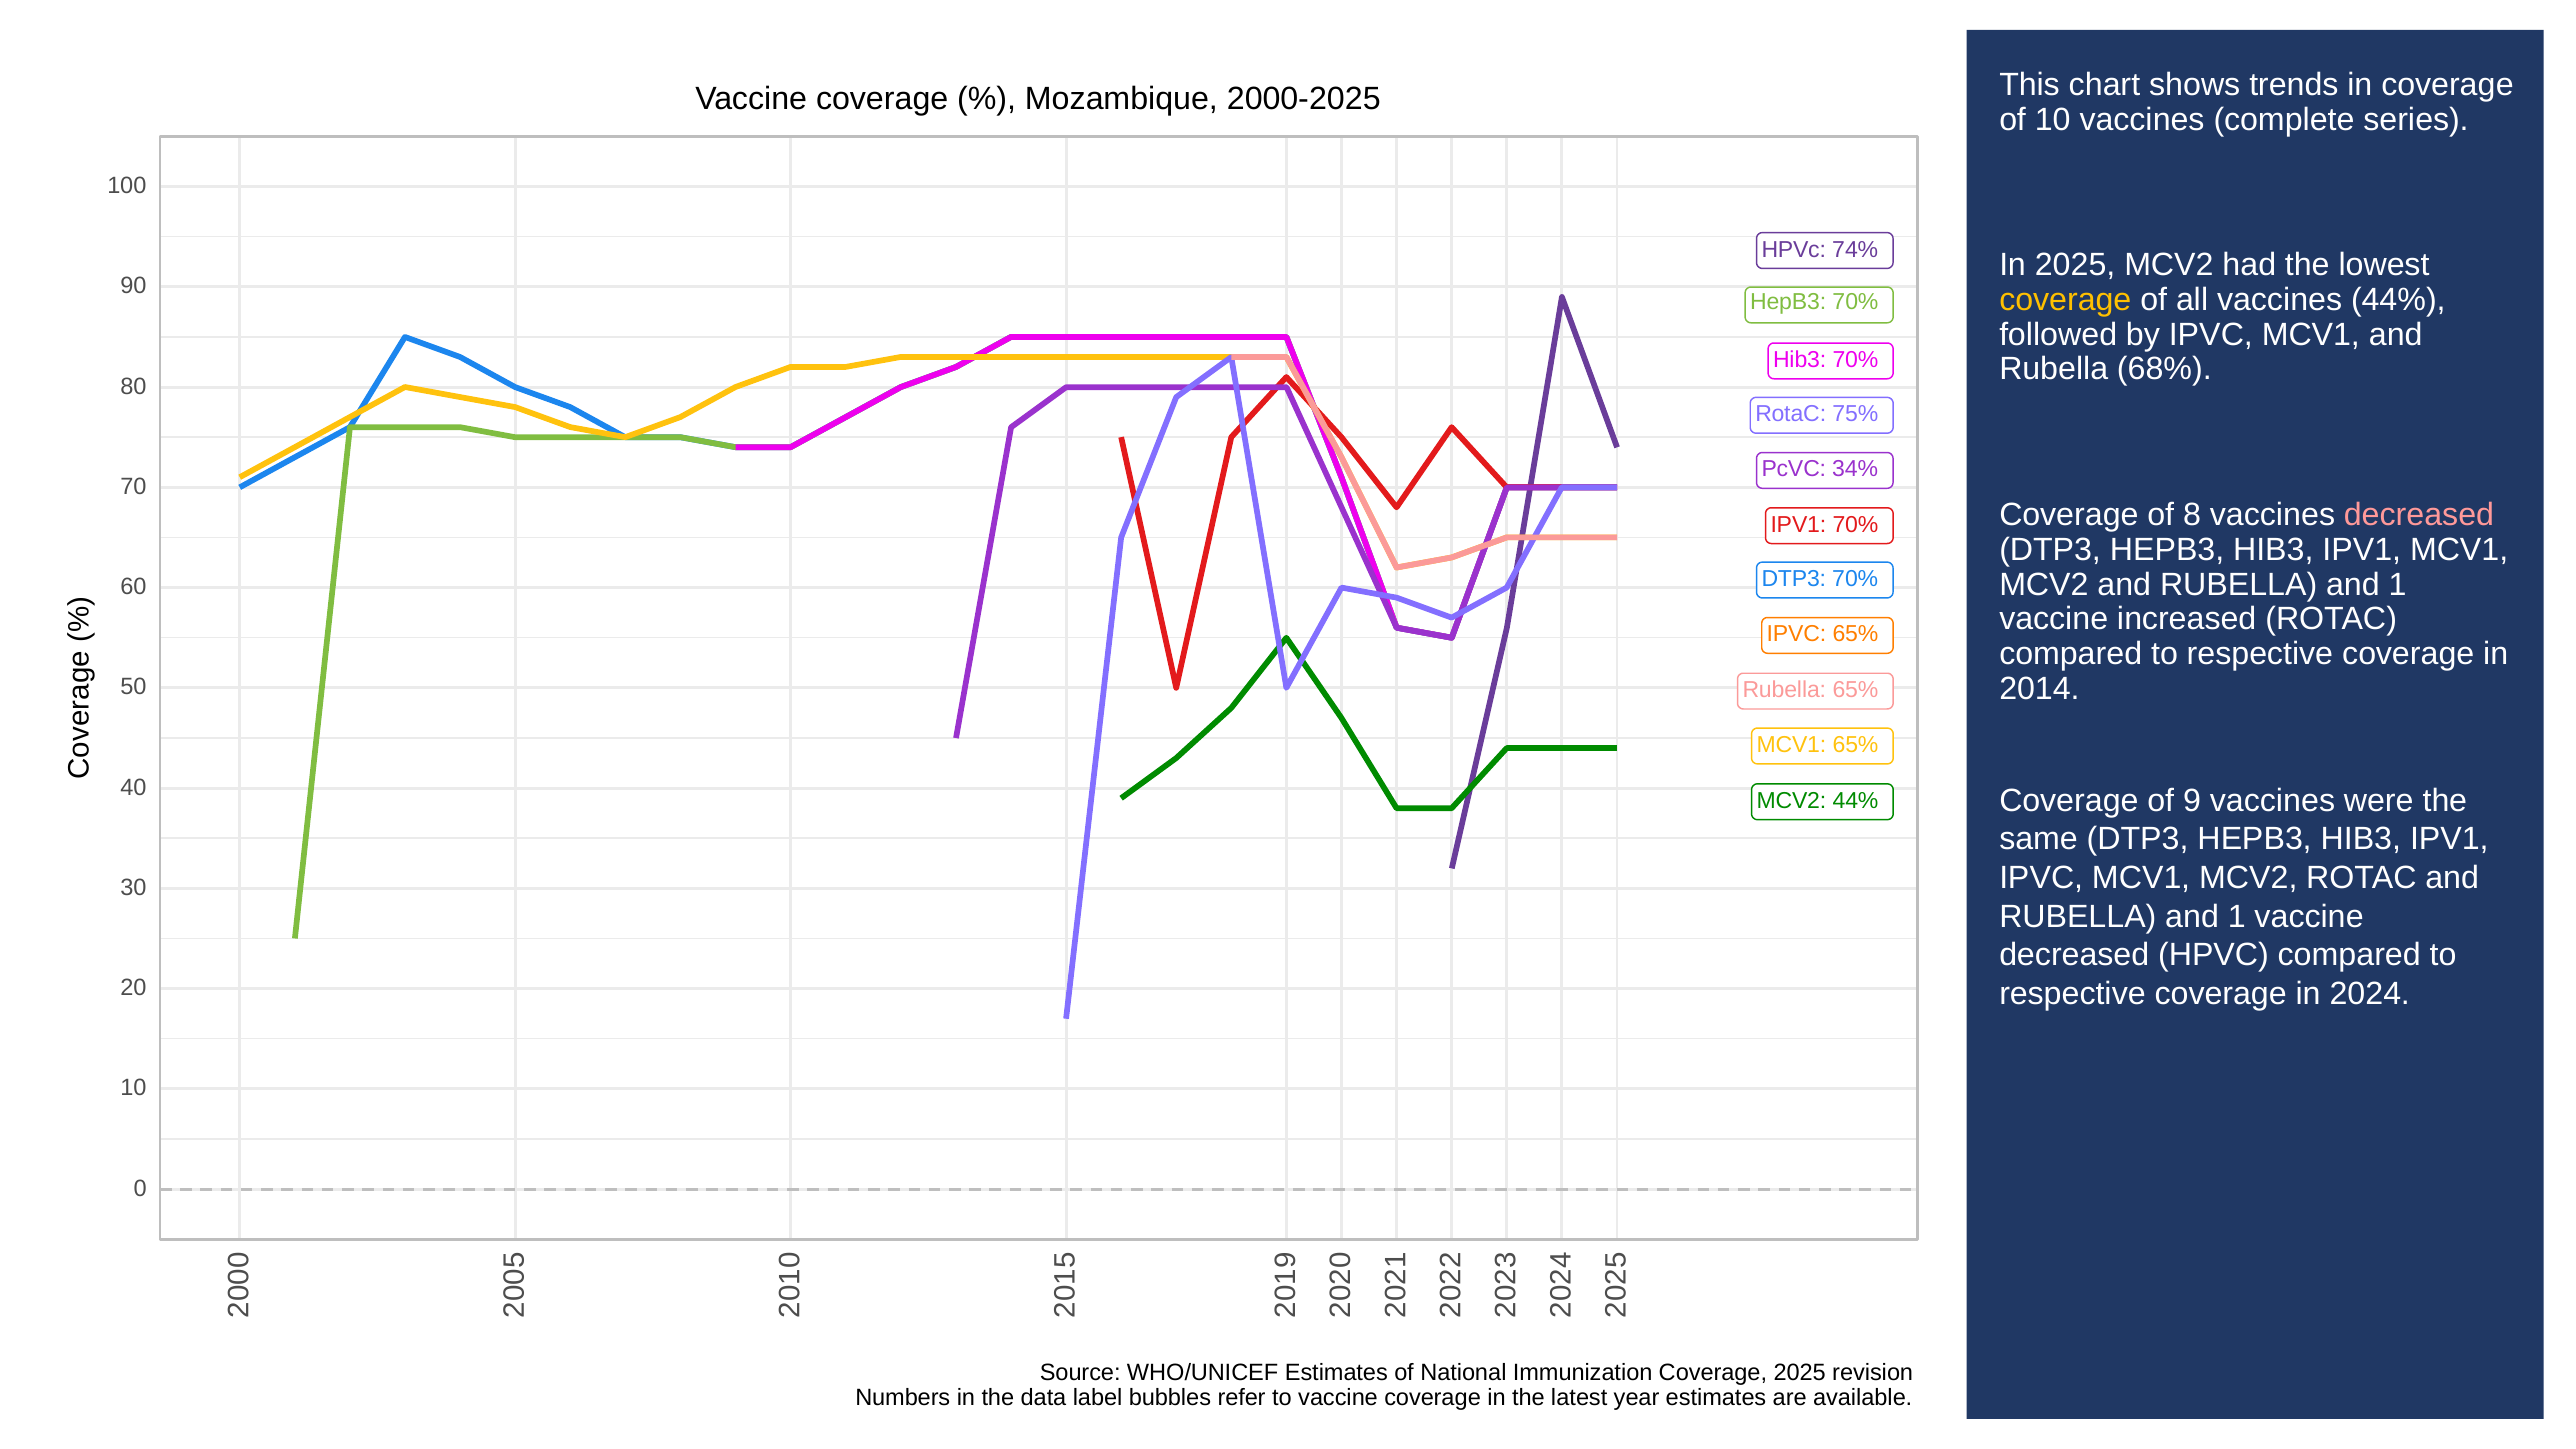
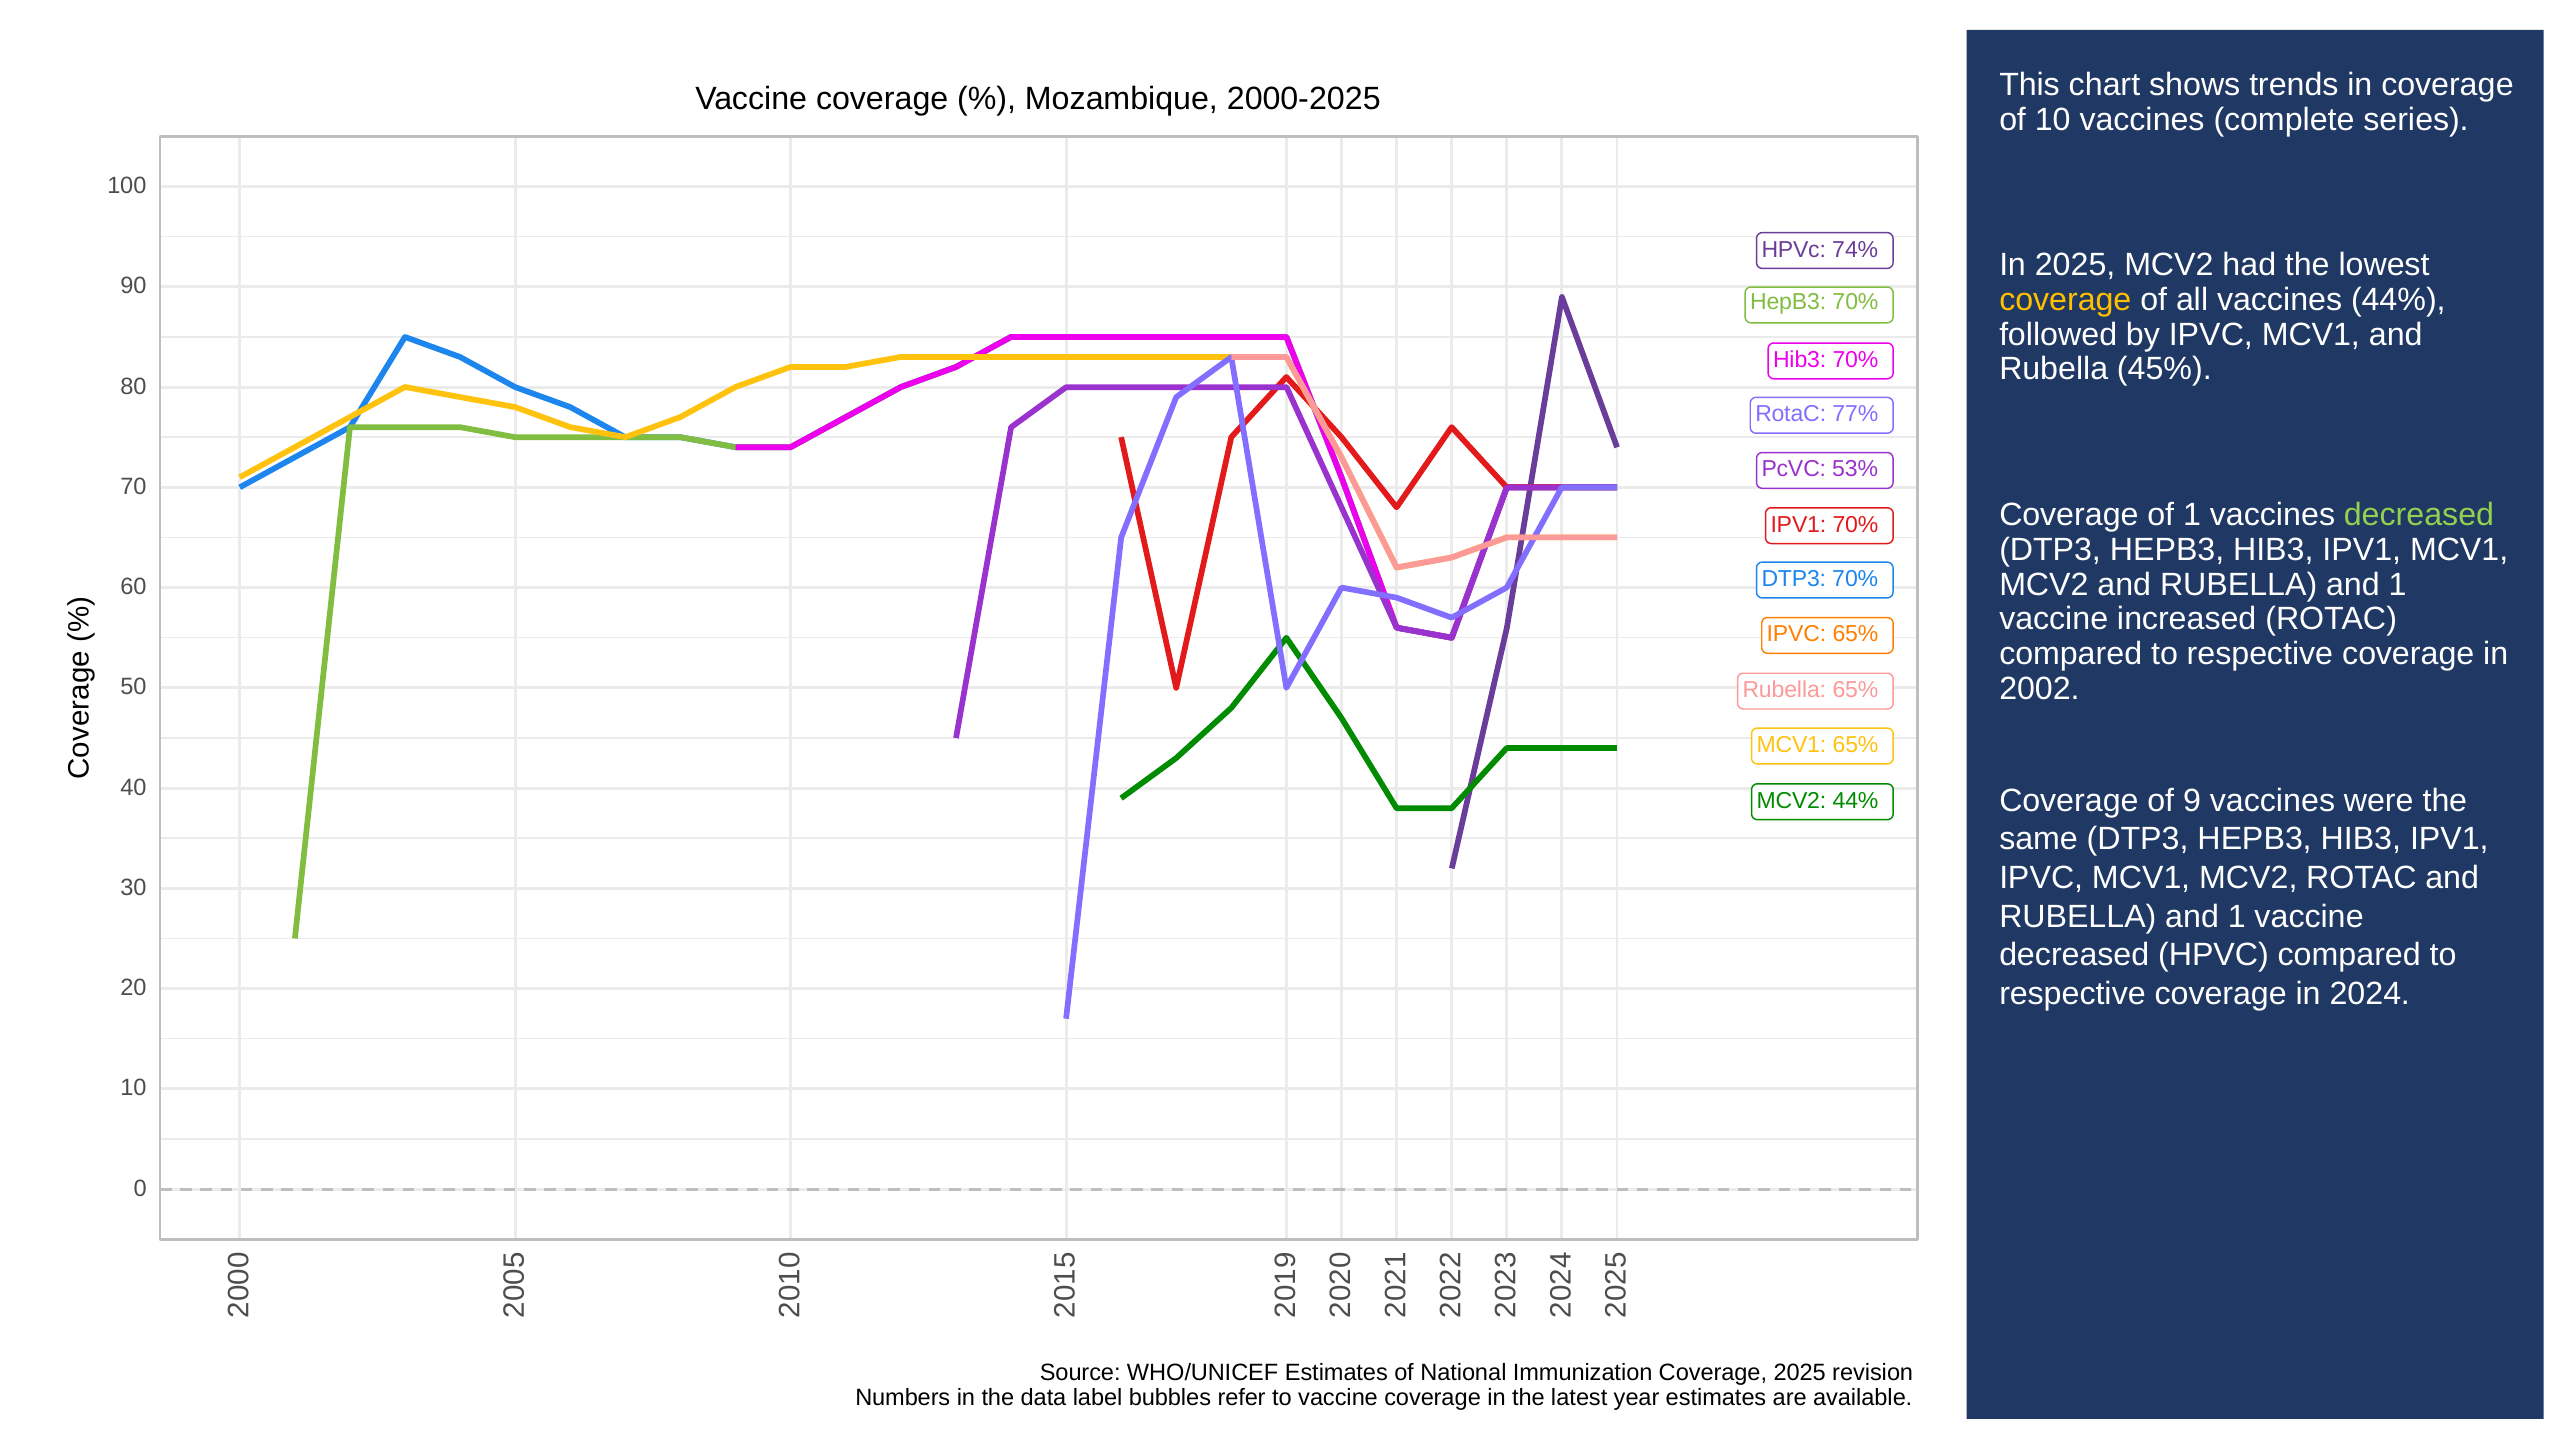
68%: 68% -> 45%
75%: 75% -> 77%
34%: 34% -> 53%
of 8: 8 -> 1
decreased at (2419, 515) colour: pink -> light green
2014: 2014 -> 2002
